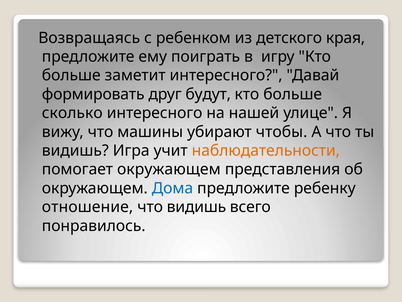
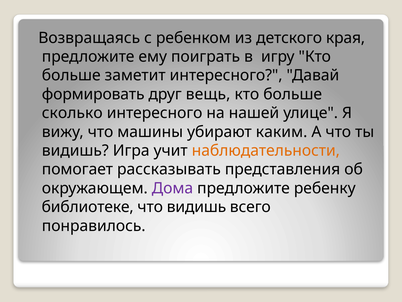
будут: будут -> вещь
чтобы: чтобы -> каким
помогает окружающем: окружающем -> рассказывать
Дома colour: blue -> purple
отношение: отношение -> библиотеке
